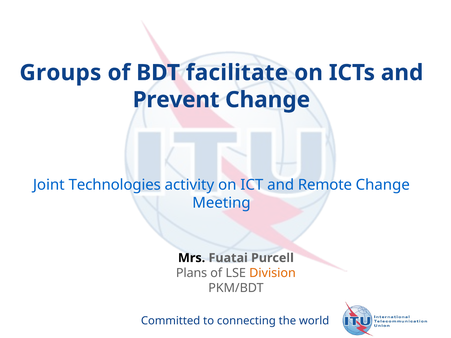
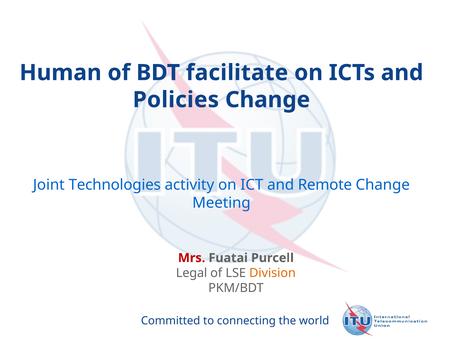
Groups: Groups -> Human
Prevent: Prevent -> Policies
Mrs colour: black -> red
Plans: Plans -> Legal
